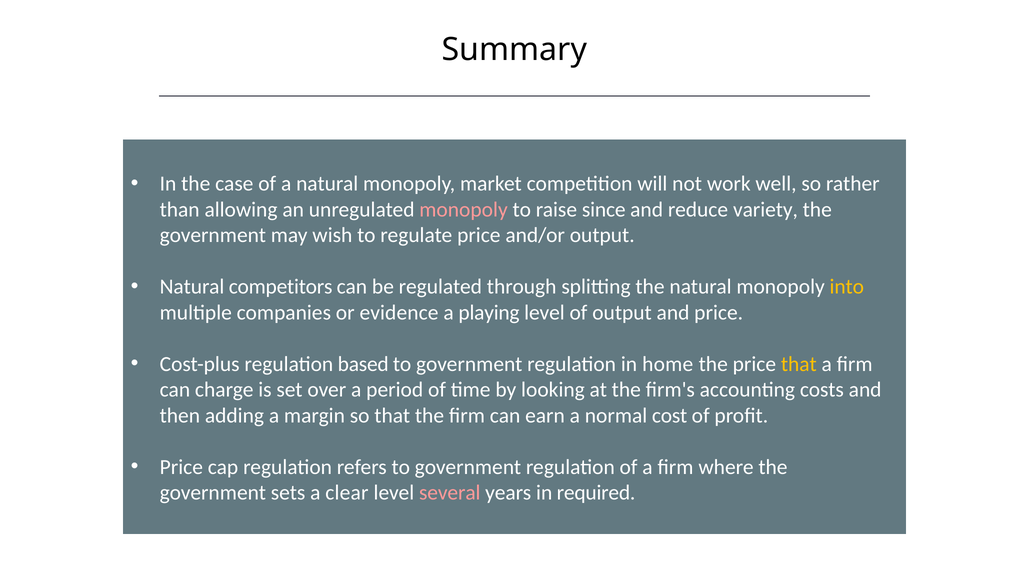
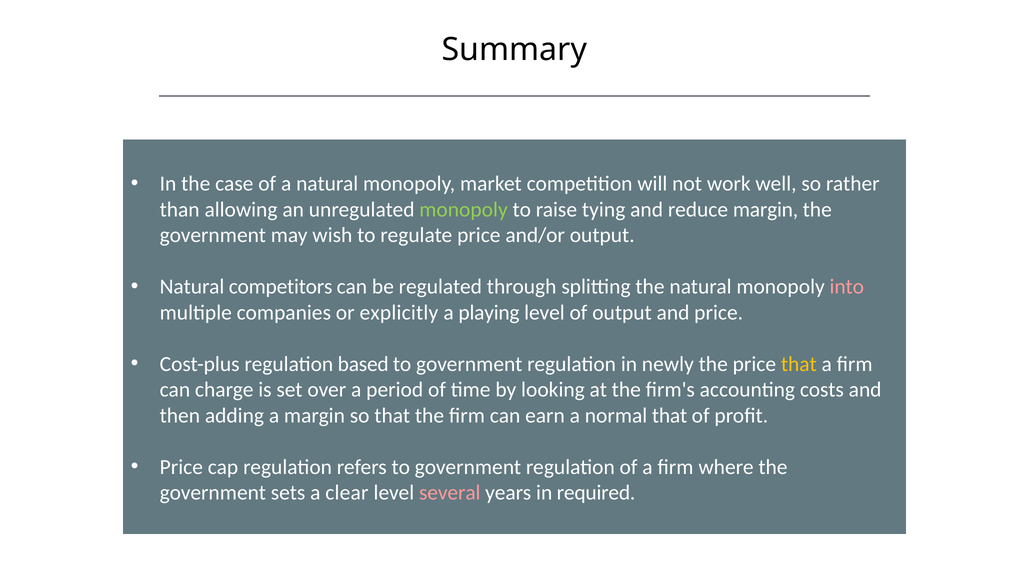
monopoly at (464, 209) colour: pink -> light green
since: since -> tying
reduce variety: variety -> margin
into colour: yellow -> pink
evidence: evidence -> explicitly
home: home -> newly
normal cost: cost -> that
